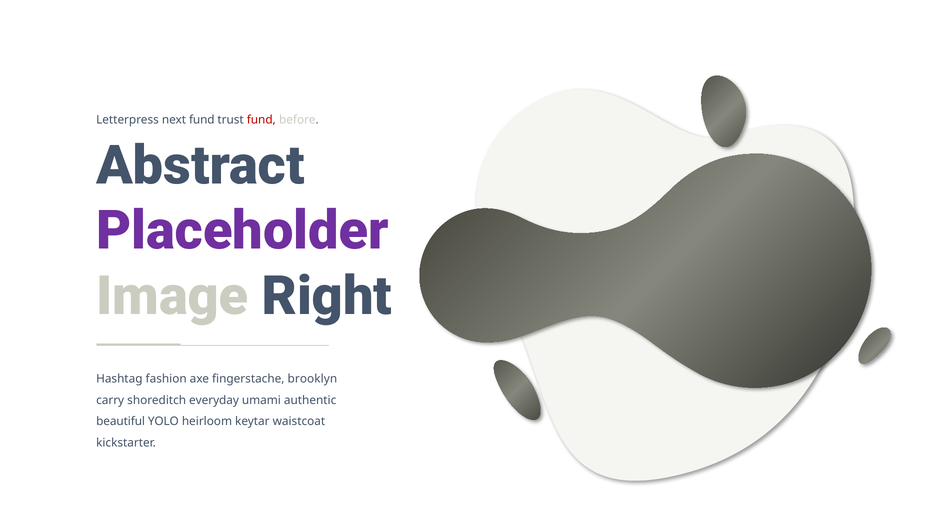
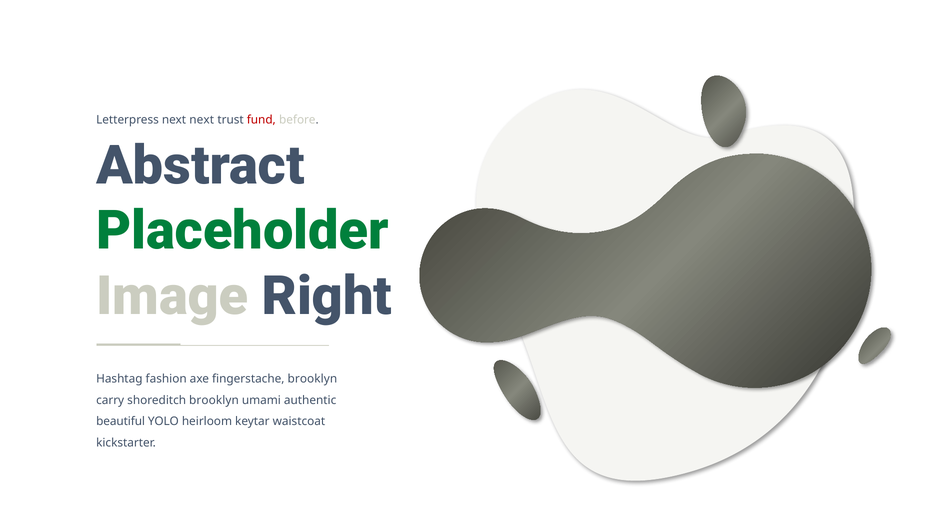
next fund: fund -> next
Placeholder colour: purple -> green
shoreditch everyday: everyday -> brooklyn
